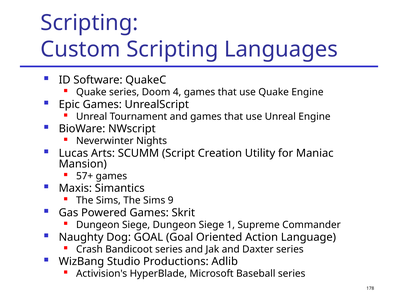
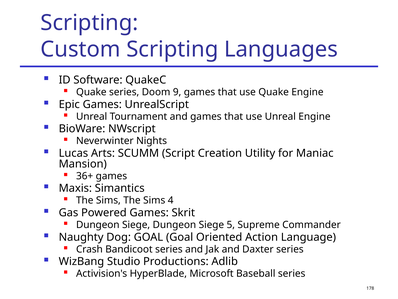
4: 4 -> 9
57+: 57+ -> 36+
9: 9 -> 4
1: 1 -> 5
